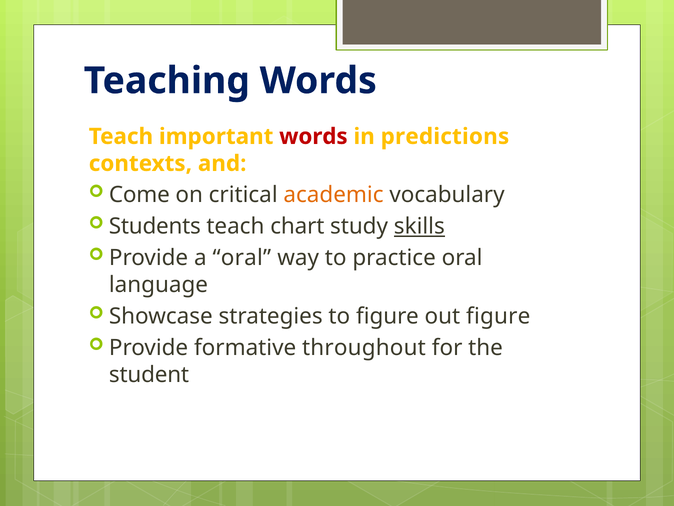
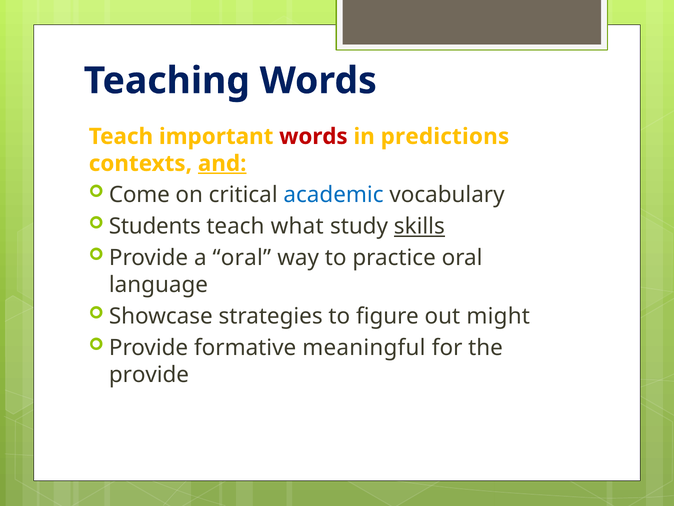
and underline: none -> present
academic colour: orange -> blue
chart: chart -> what
out figure: figure -> might
throughout: throughout -> meaningful
student at (149, 374): student -> provide
